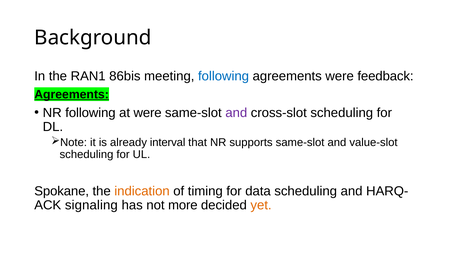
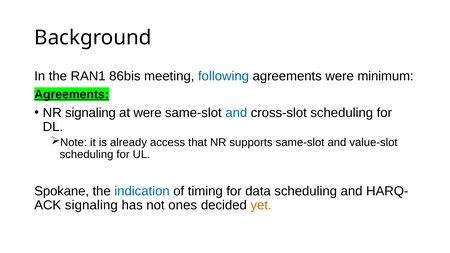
feedback: feedback -> minimum
NR following: following -> signaling
and at (236, 113) colour: purple -> blue
interval: interval -> access
indication colour: orange -> blue
more: more -> ones
